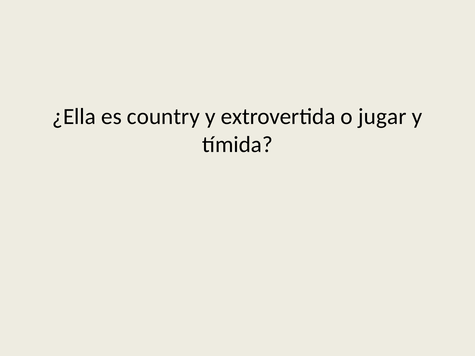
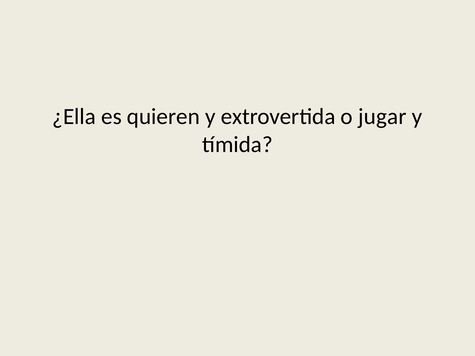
country: country -> quieren
